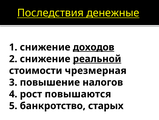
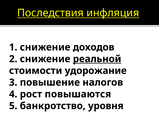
денежные: денежные -> инфляция
доходов underline: present -> none
чрезмерная: чрезмерная -> удорожание
старых: старых -> уровня
